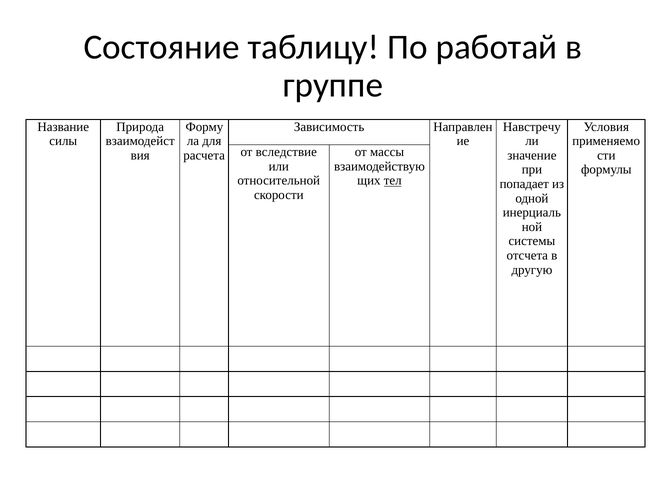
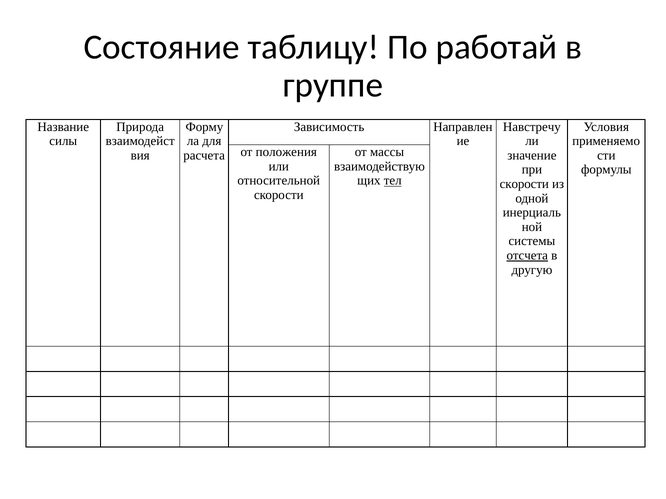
вследствие: вследствие -> положения
попадает at (524, 184): попадает -> скорости
отсчета underline: none -> present
